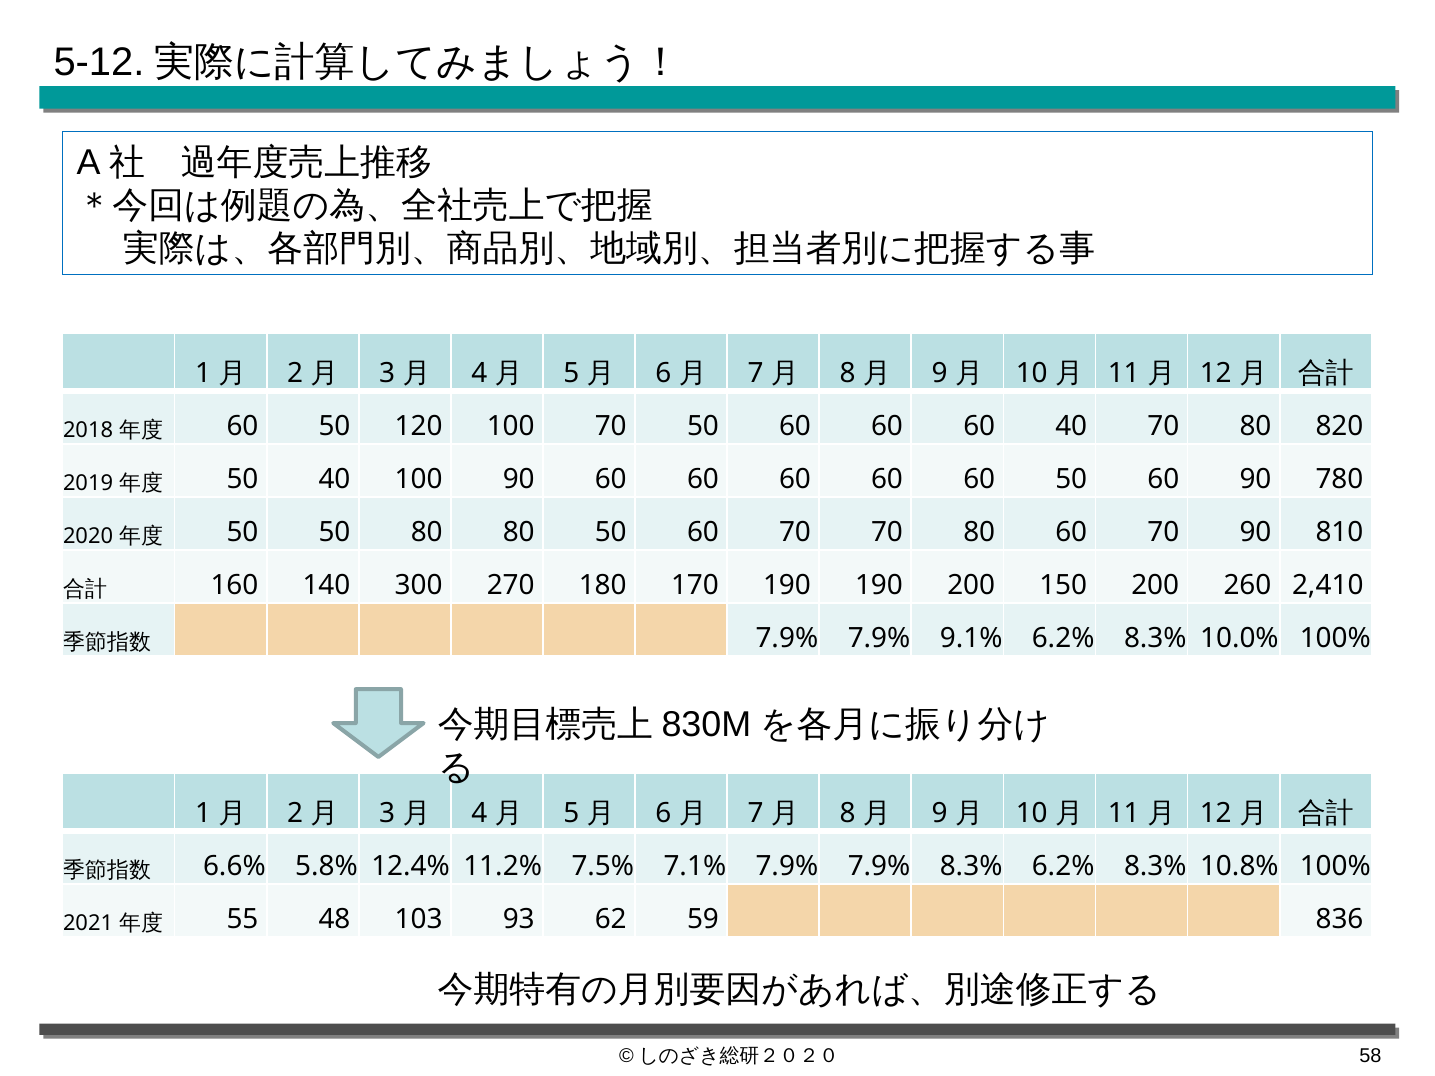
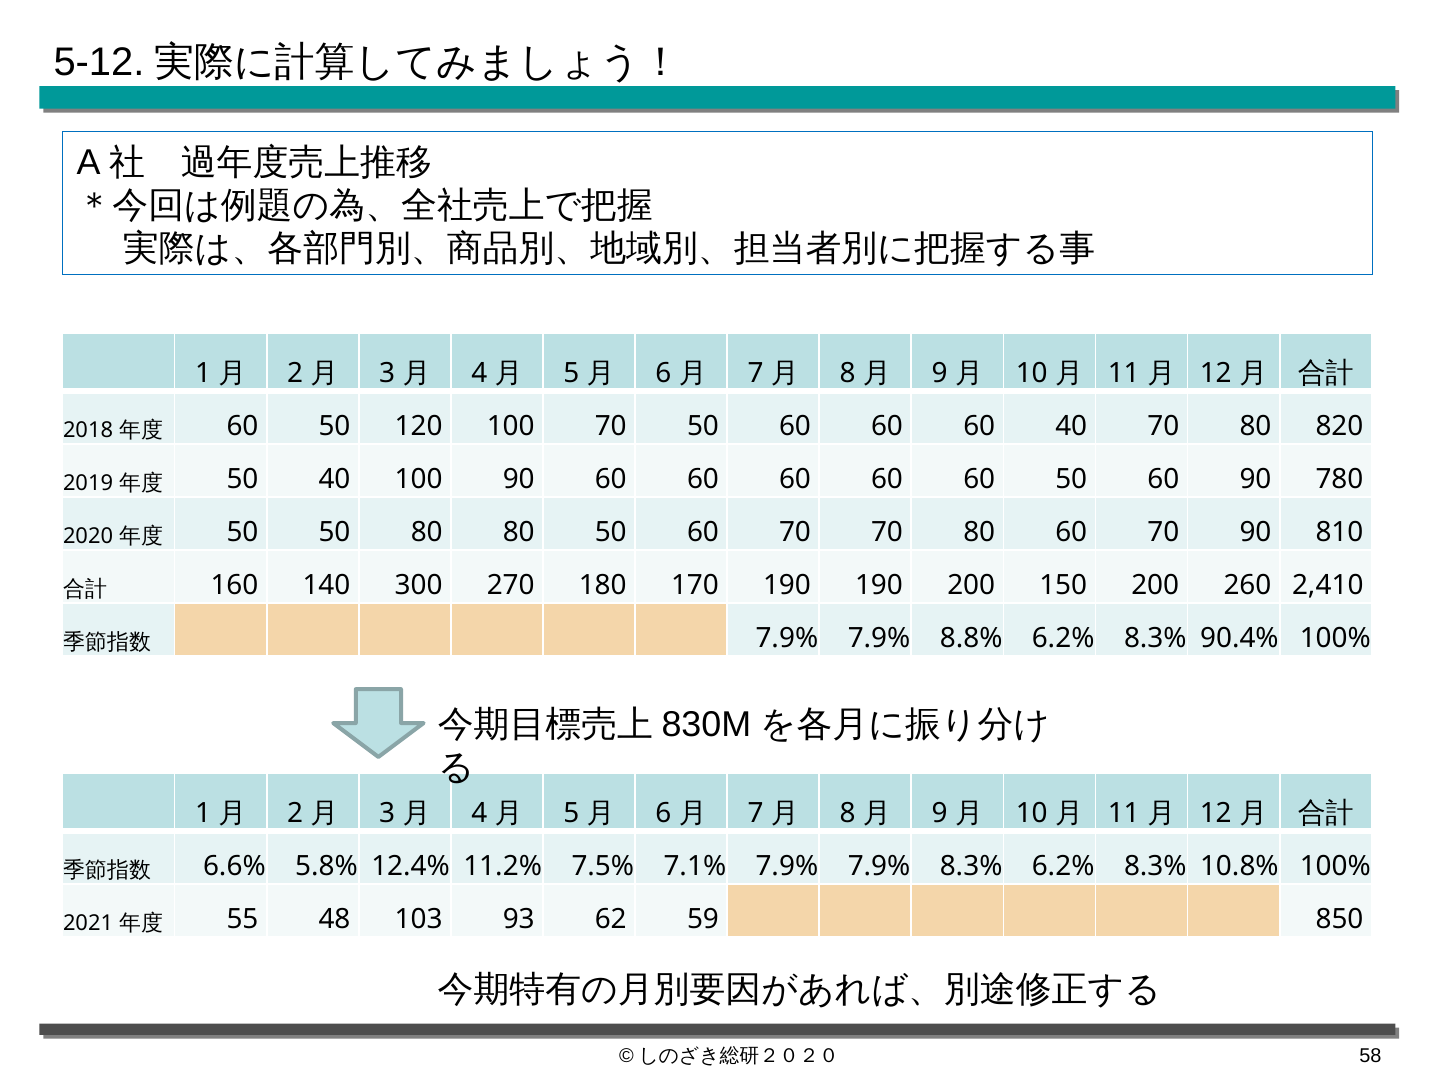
9.1%: 9.1% -> 8.8%
10.0%: 10.0% -> 90.4%
836: 836 -> 850
